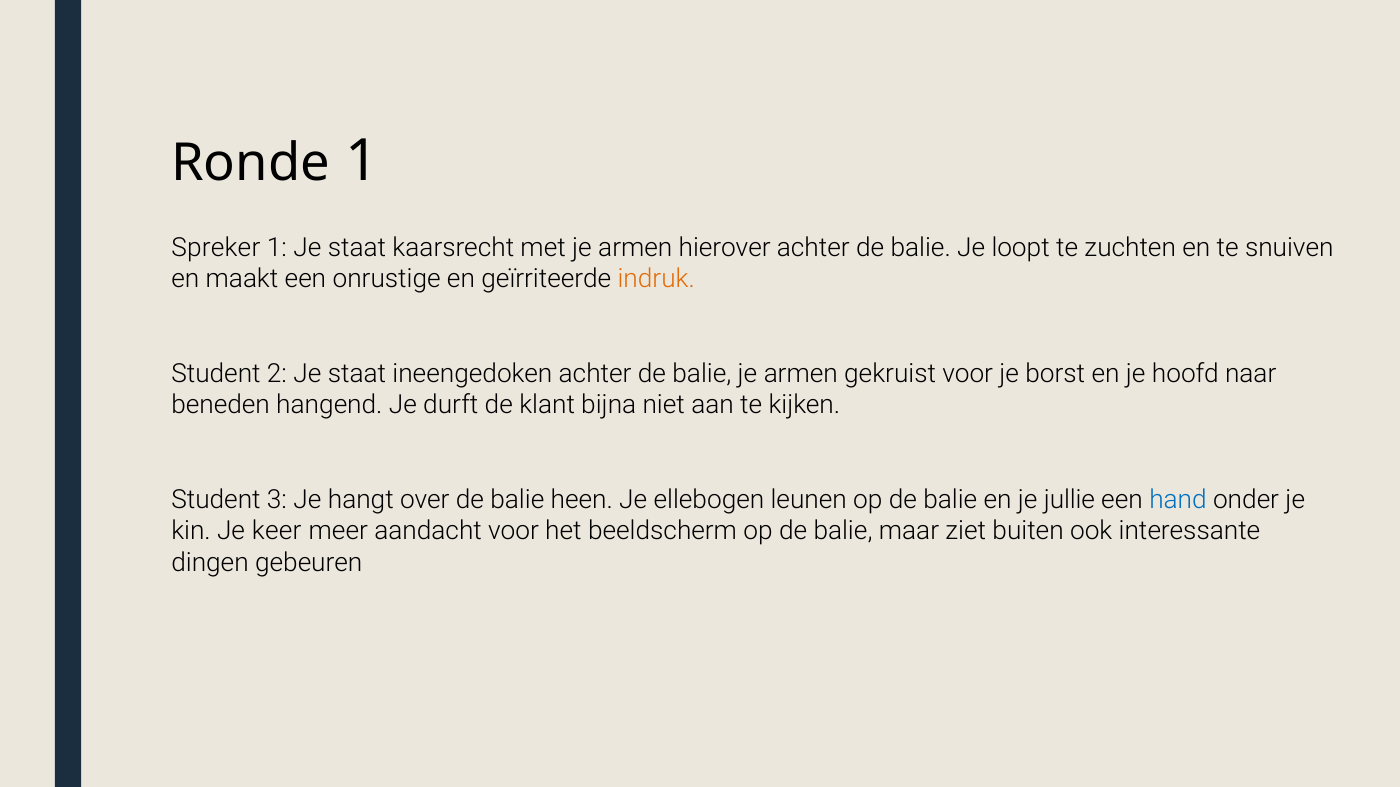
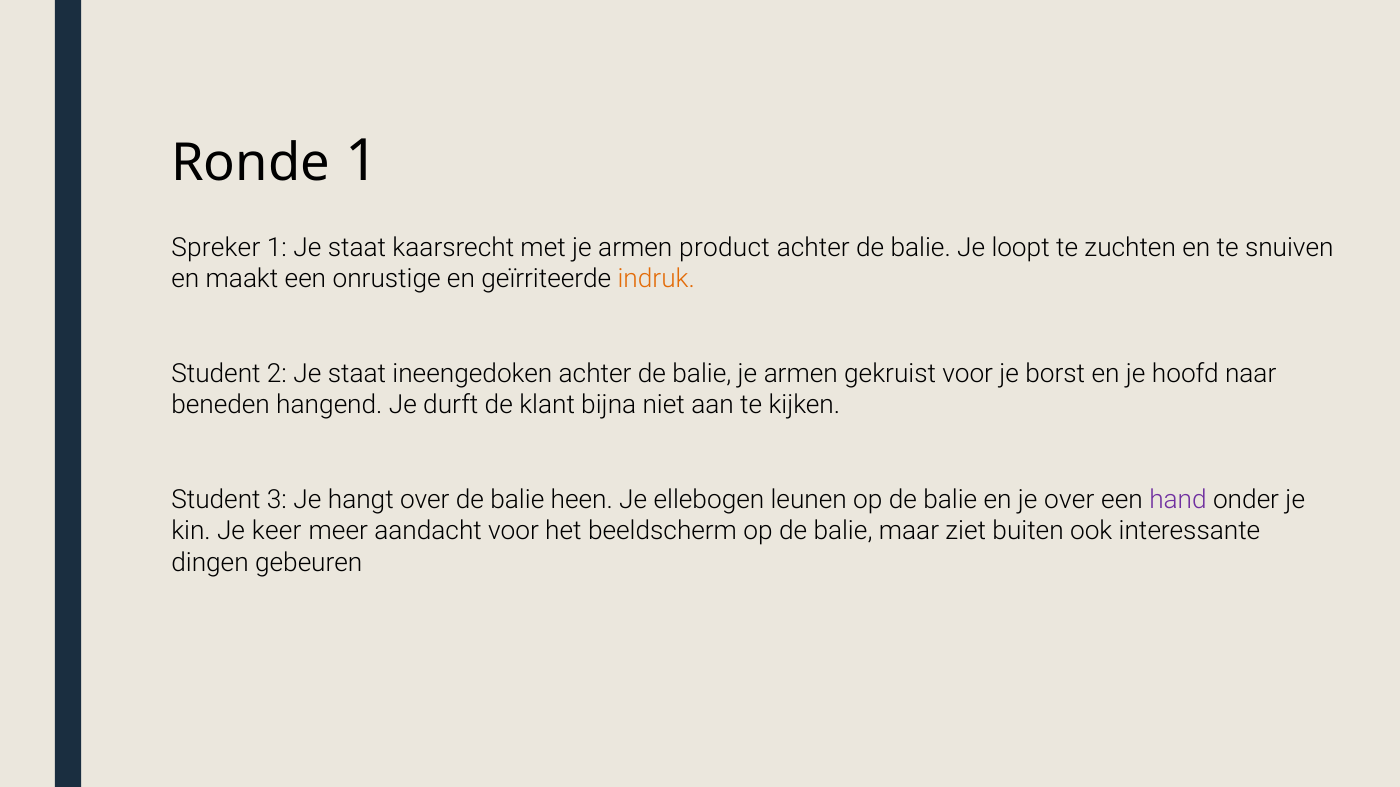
hierover: hierover -> product
je jullie: jullie -> over
hand colour: blue -> purple
